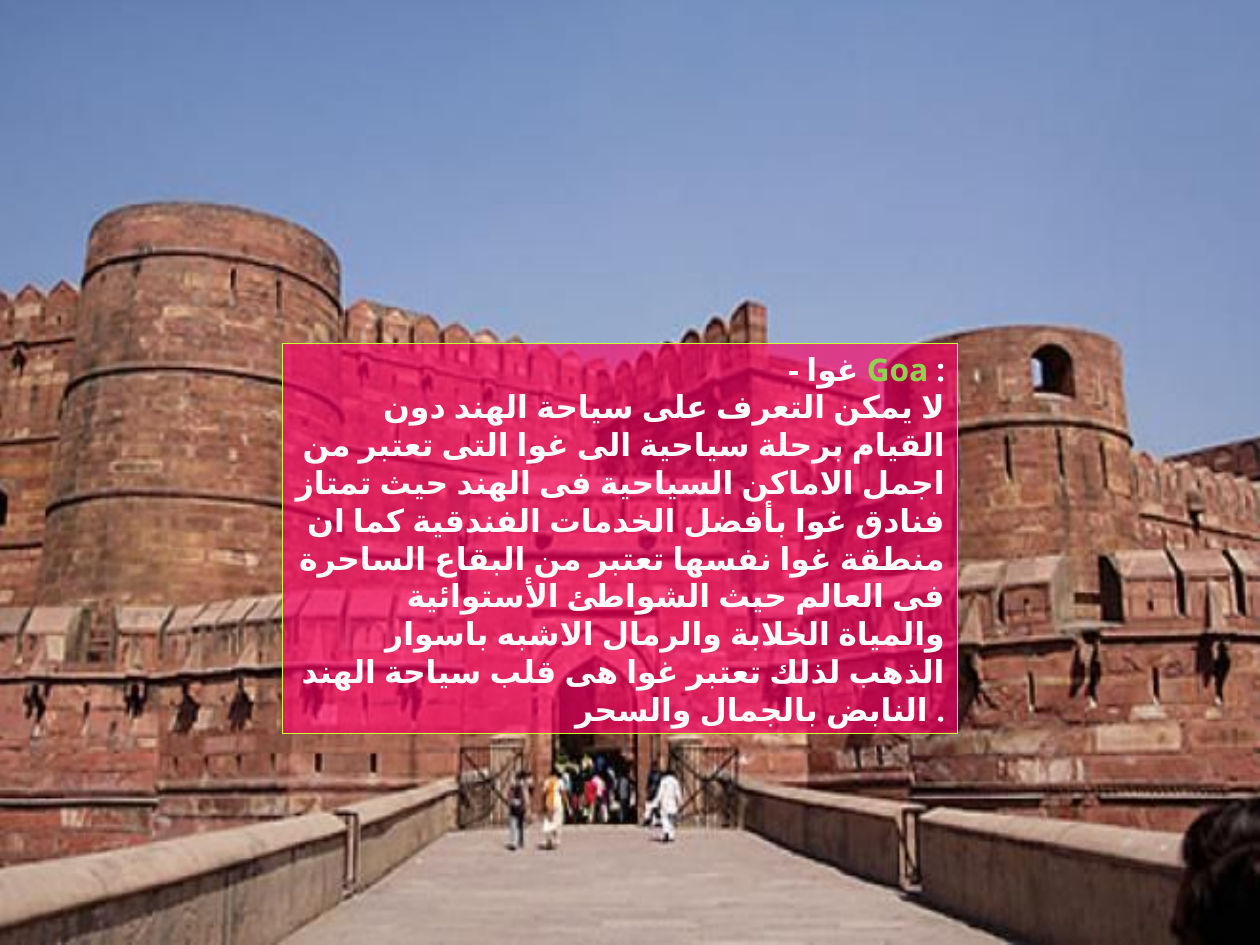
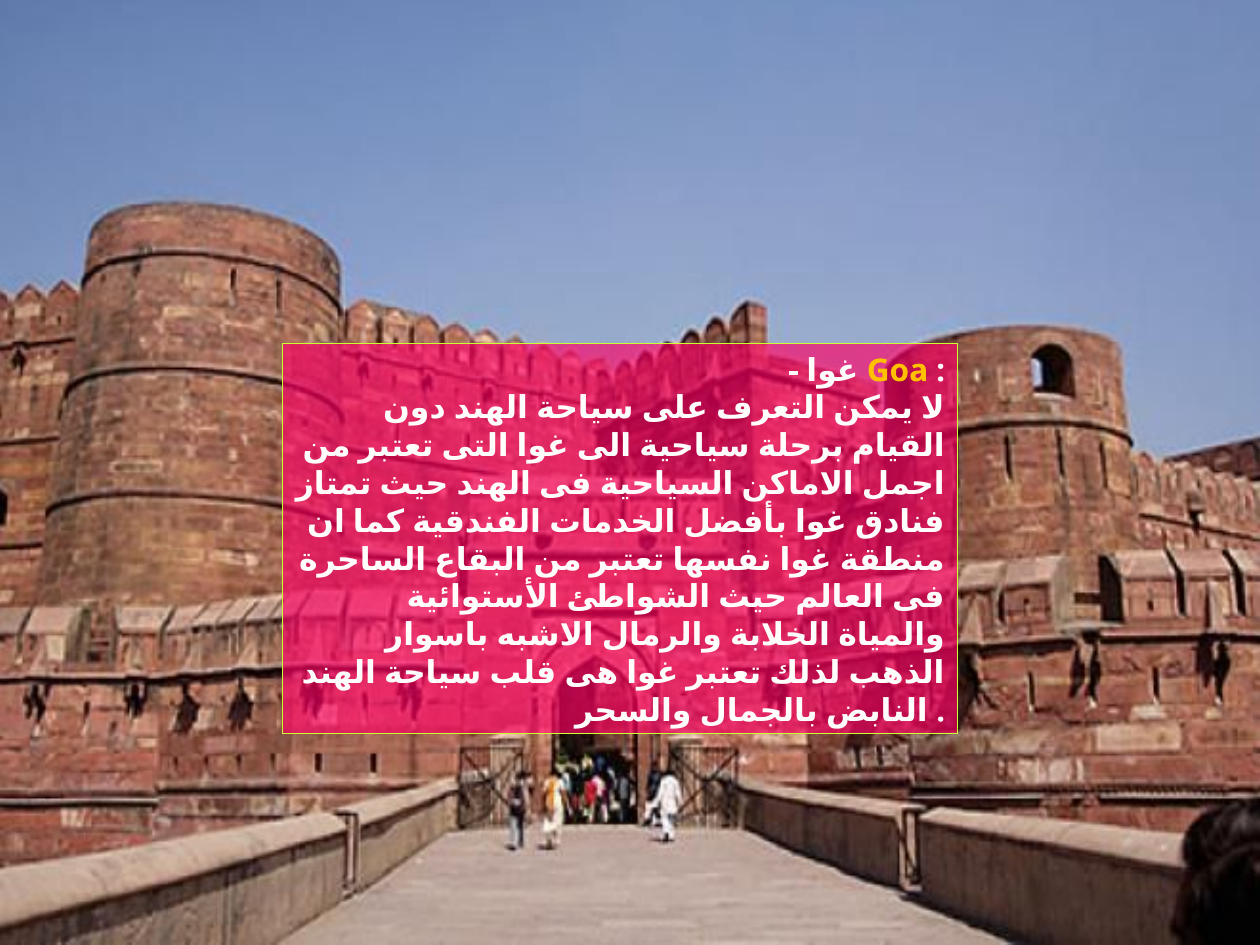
Goa colour: light green -> yellow
